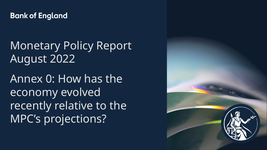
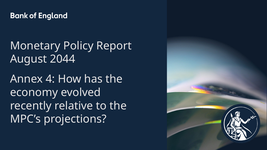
2022: 2022 -> 2044
0: 0 -> 4
